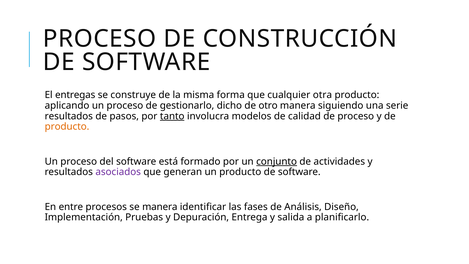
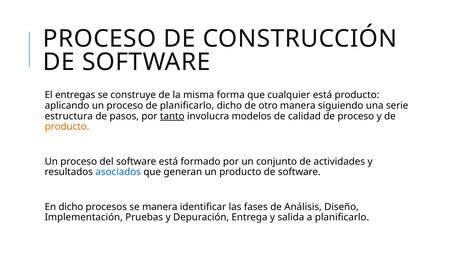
cualquier otra: otra -> está
de gestionarlo: gestionarlo -> planificarlo
resultados at (69, 116): resultados -> estructura
conjunto underline: present -> none
asociados colour: purple -> blue
En entre: entre -> dicho
